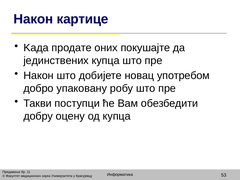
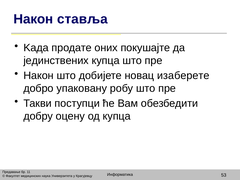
картице: картице -> ставља
употребом: употребом -> изаберете
